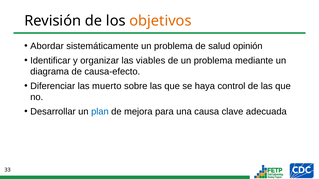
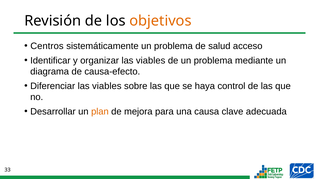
Abordar: Abordar -> Centros
opinión: opinión -> acceso
Diferenciar las muerto: muerto -> viables
plan colour: blue -> orange
